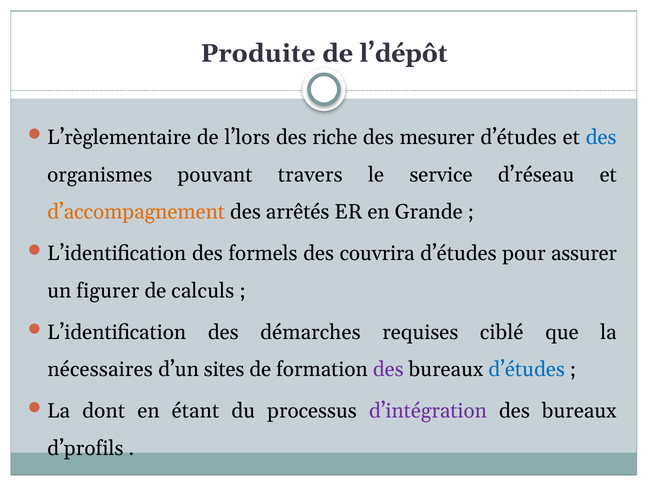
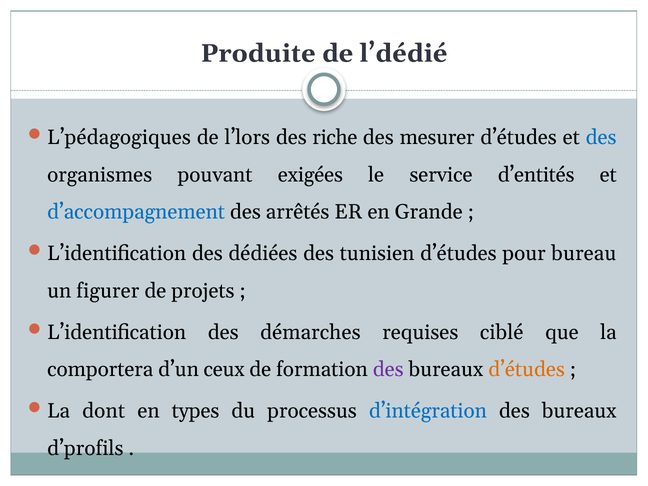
l’dépôt: l’dépôt -> l’dédié
L’règlementaire: L’règlementaire -> L’pédagogiques
travers: travers -> exigées
d’réseau: d’réseau -> d’entités
d’accompagnement colour: orange -> blue
formels: formels -> dédiées
couvrira: couvrira -> tunisien
assurer: assurer -> bureau
calculs: calculs -> projets
nécessaires: nécessaires -> comportera
sites: sites -> ceux
d’études at (527, 370) colour: blue -> orange
étant: étant -> types
d’intégration colour: purple -> blue
